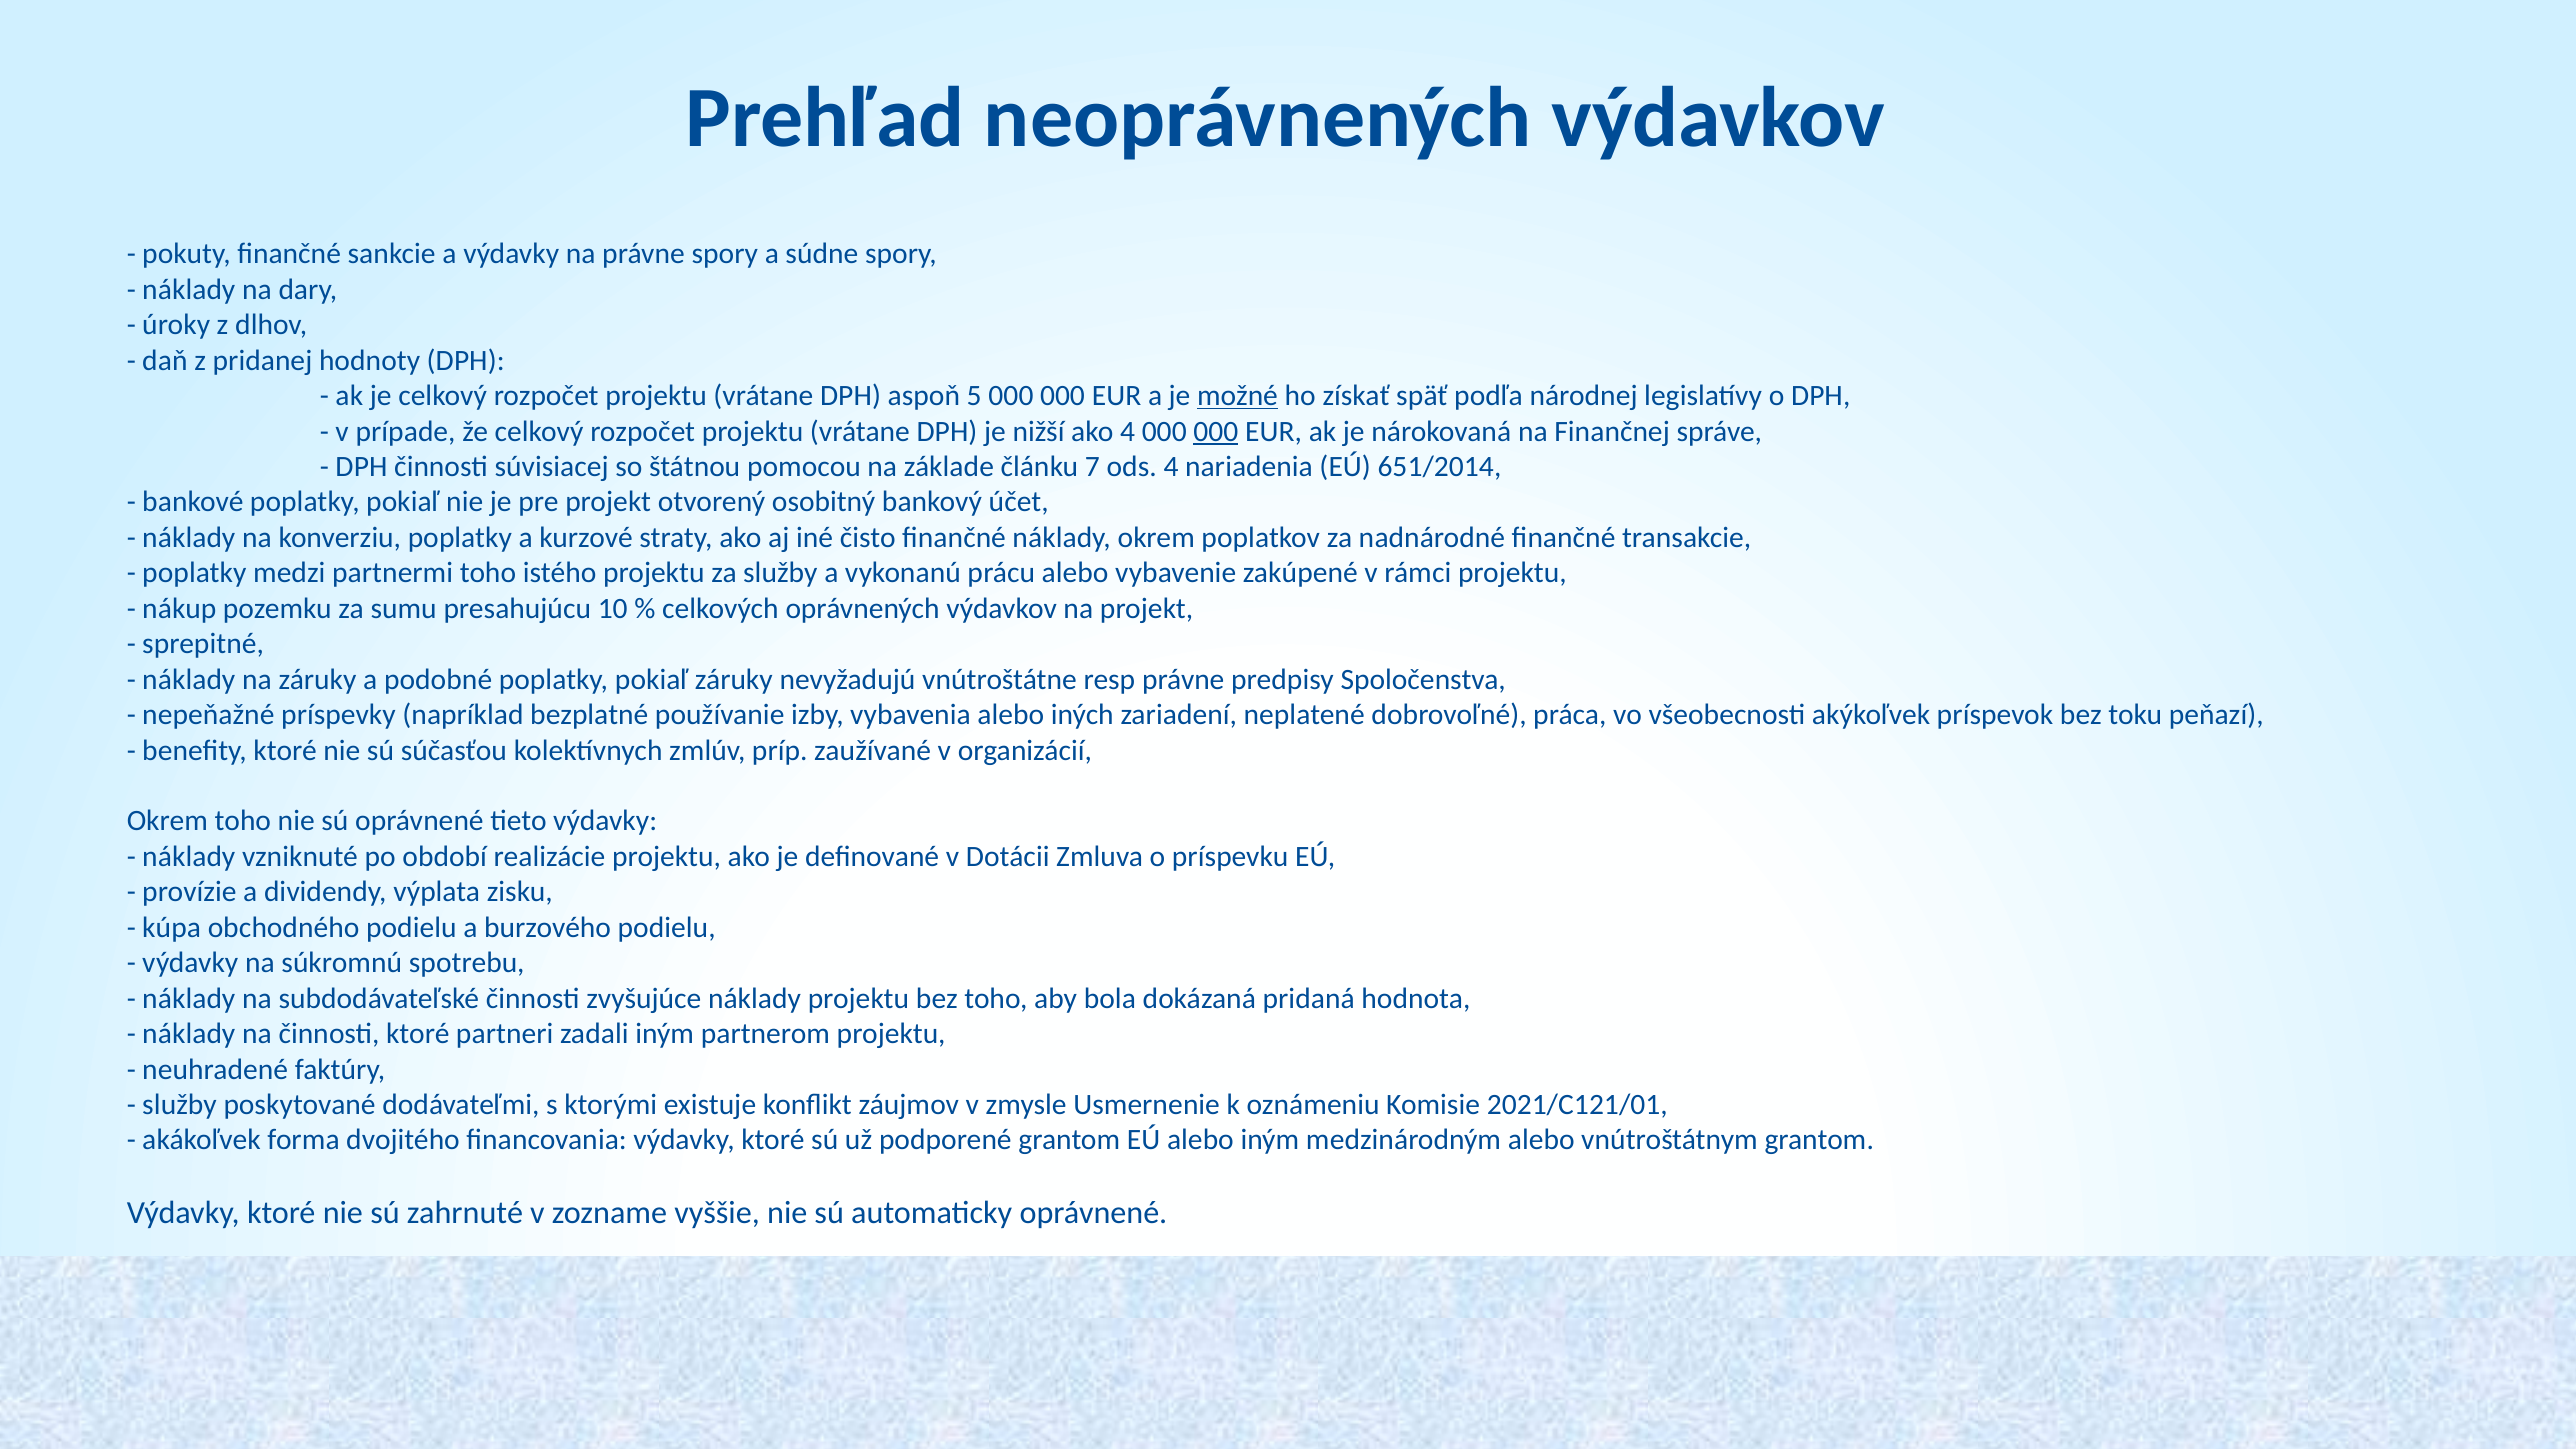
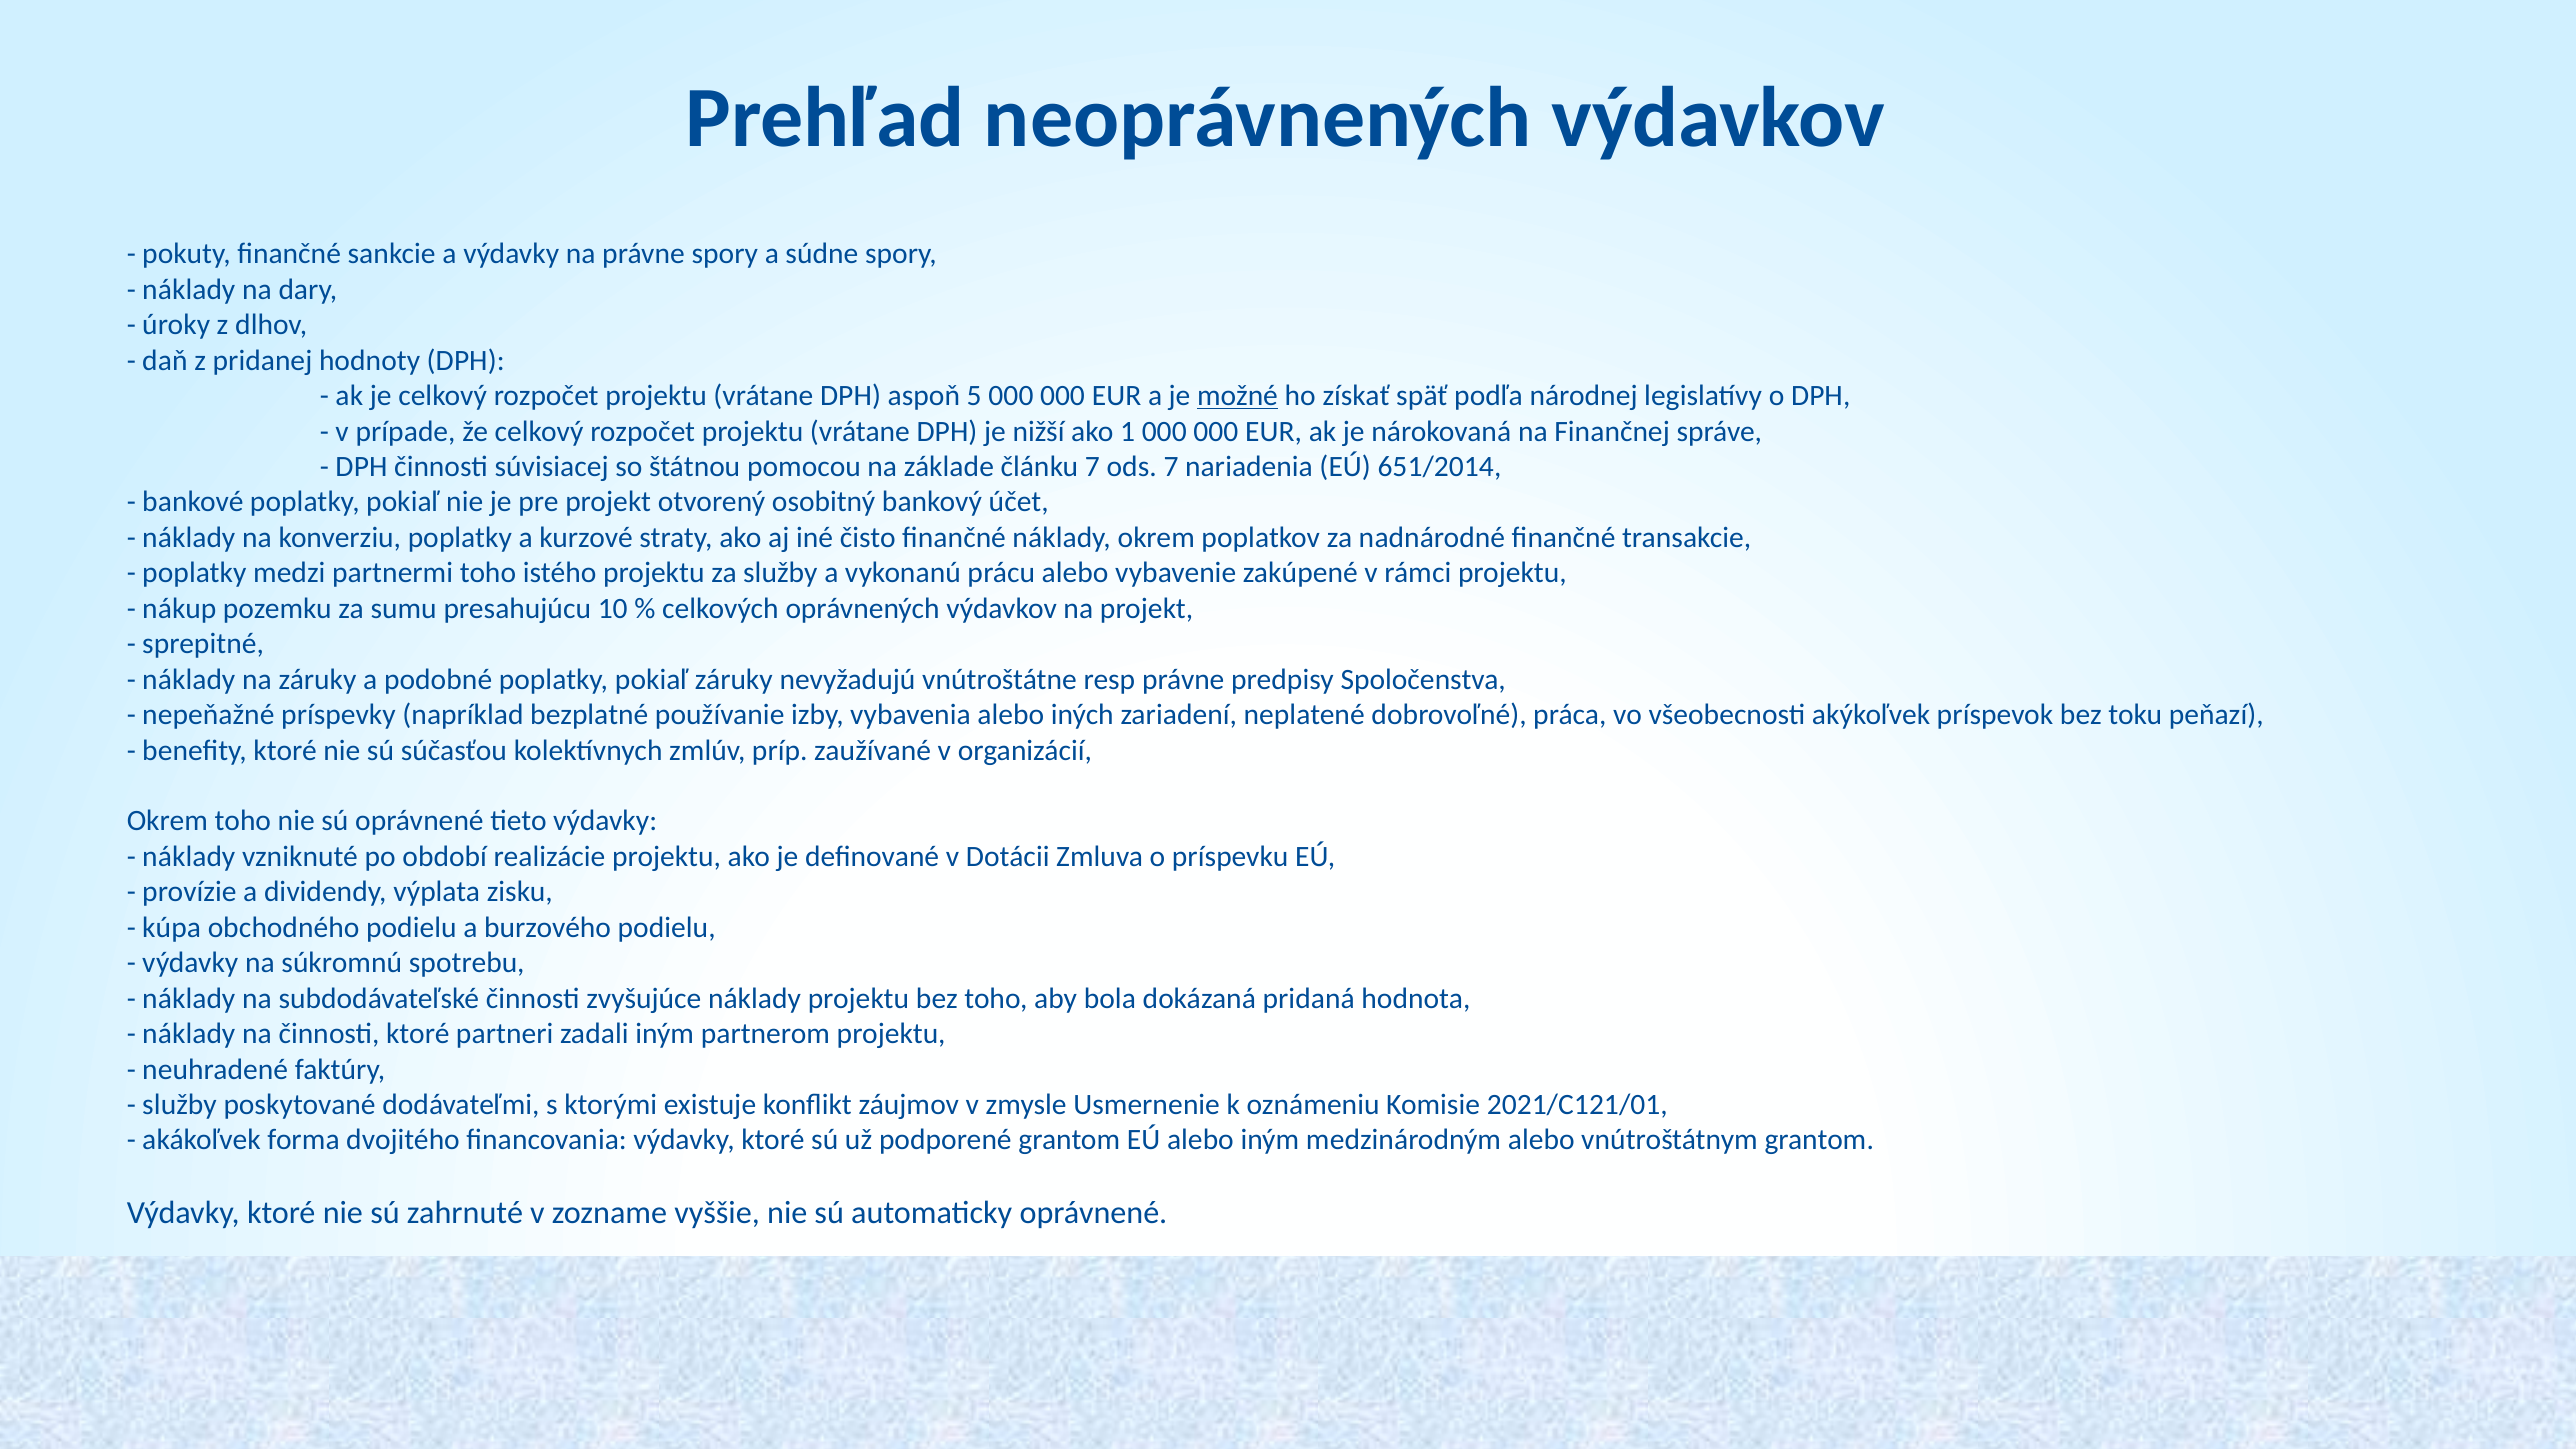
ako 4: 4 -> 1
000 at (1216, 431) underline: present -> none
ods 4: 4 -> 7
